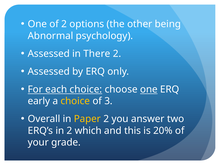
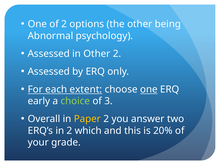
in There: There -> Other
each choice: choice -> extent
choice at (75, 101) colour: yellow -> light green
